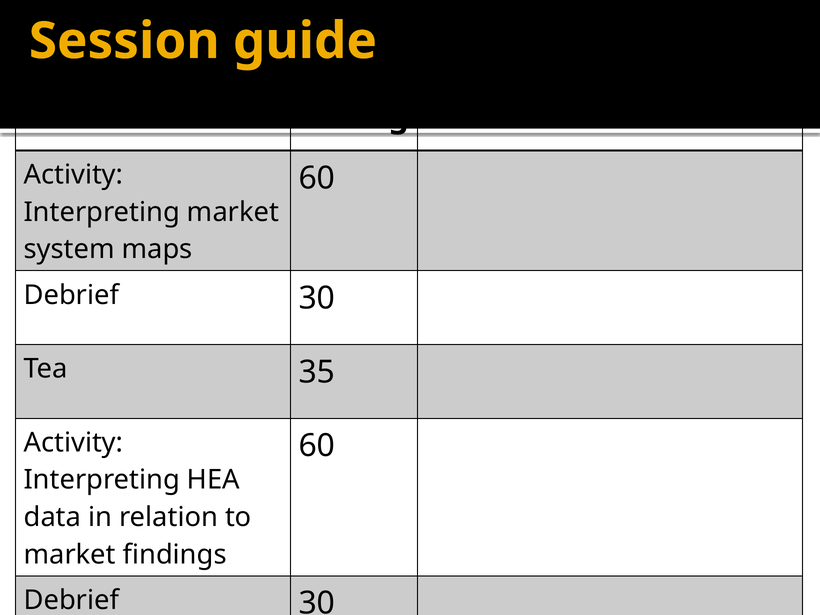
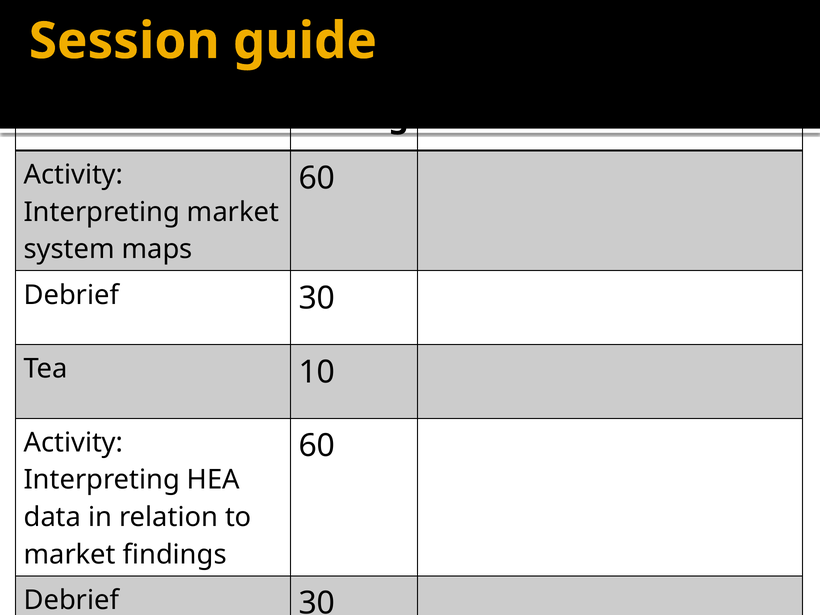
35: 35 -> 10
